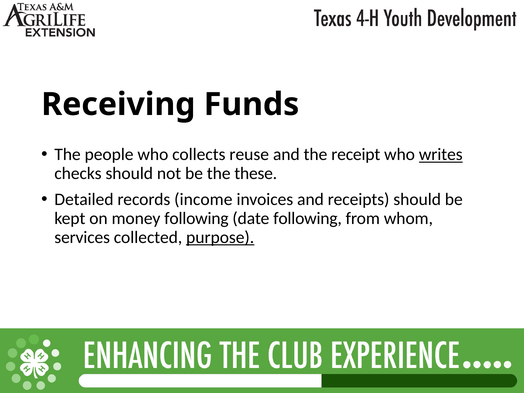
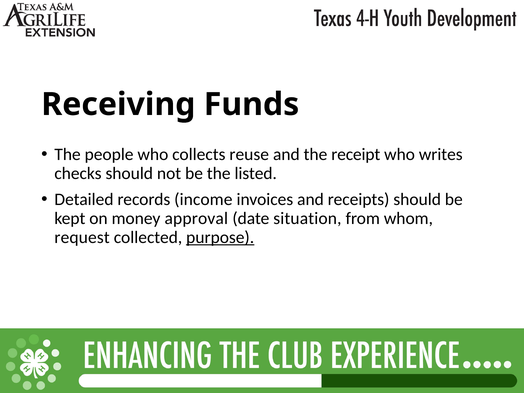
writes underline: present -> none
these: these -> listed
money following: following -> approval
date following: following -> situation
services: services -> request
